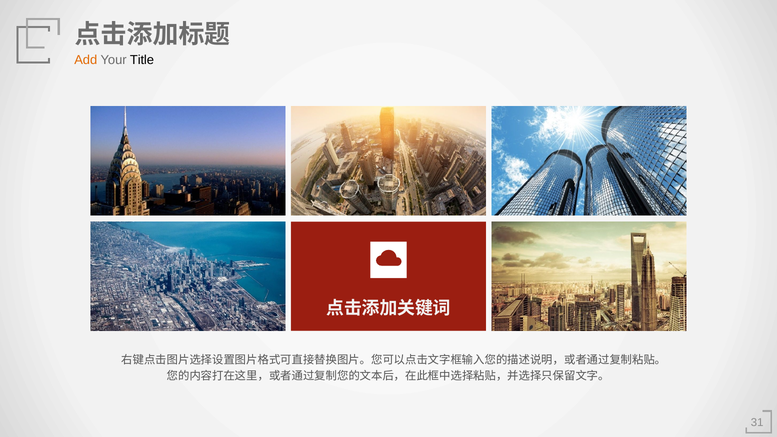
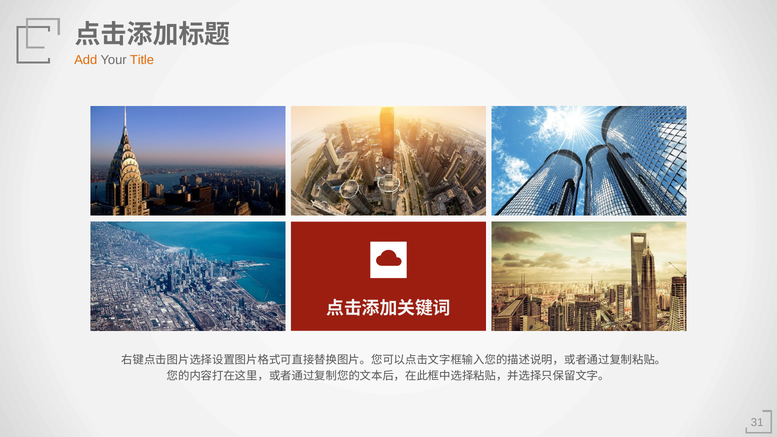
Title colour: black -> orange
